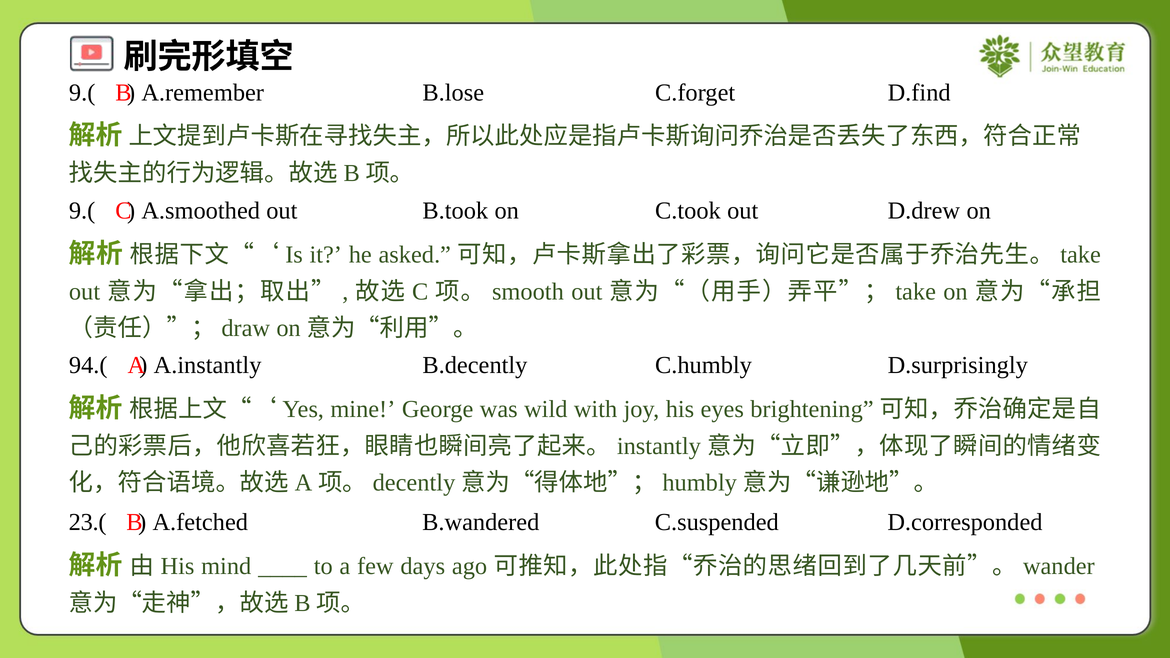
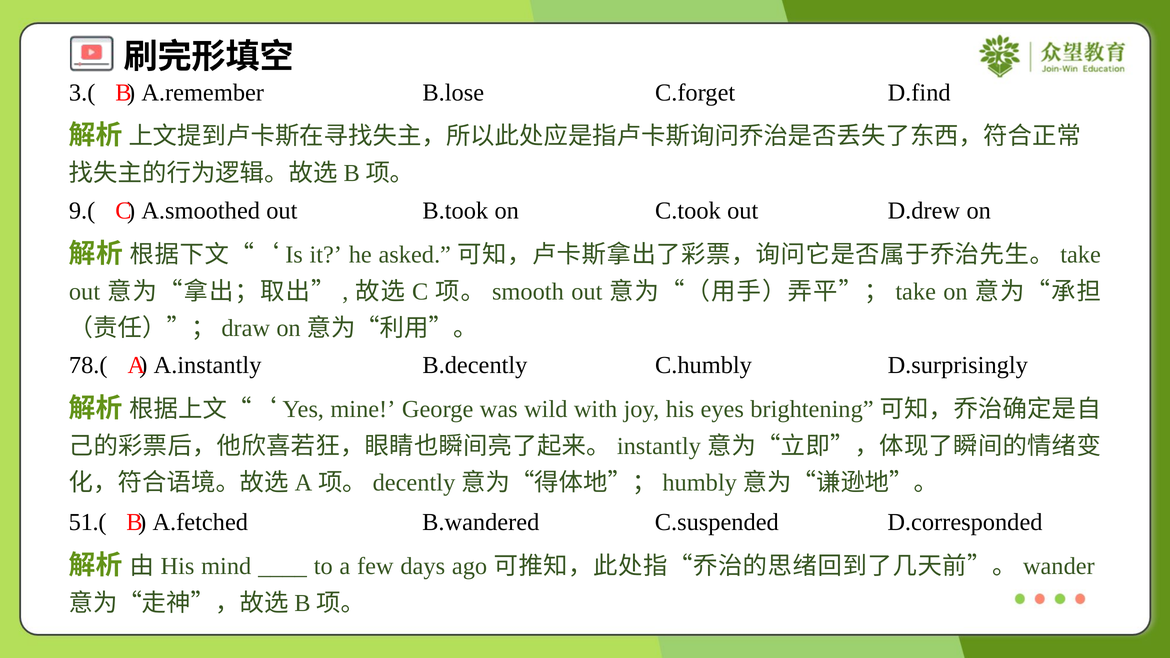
9.( at (82, 93): 9.( -> 3.(
94.(: 94.( -> 78.(
23.(: 23.( -> 51.(
